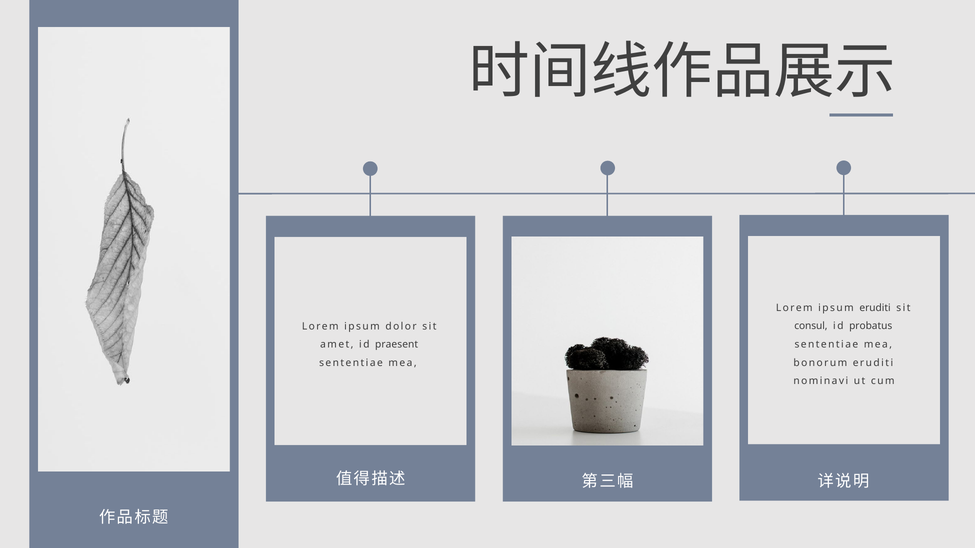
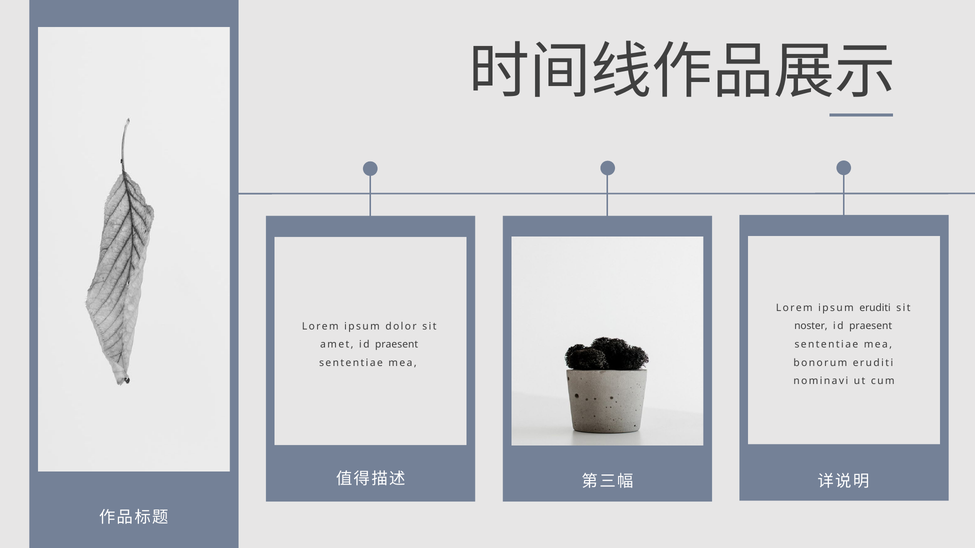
consul: consul -> noster
probatus at (871, 326): probatus -> praesent
